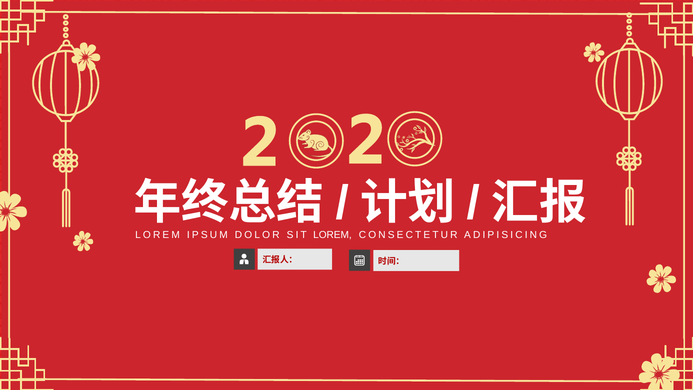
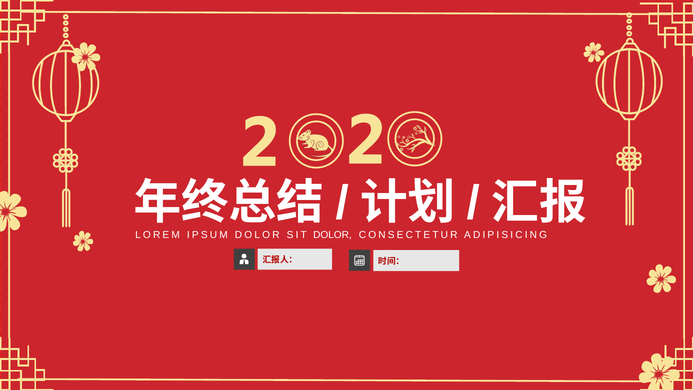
SIT LOREM: LOREM -> DOLOR
